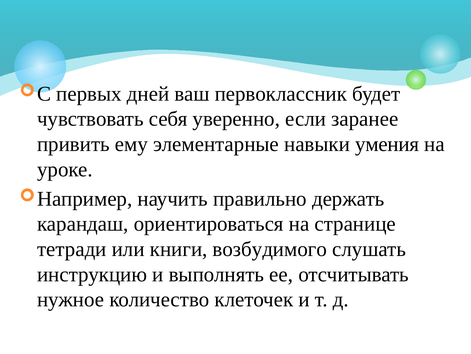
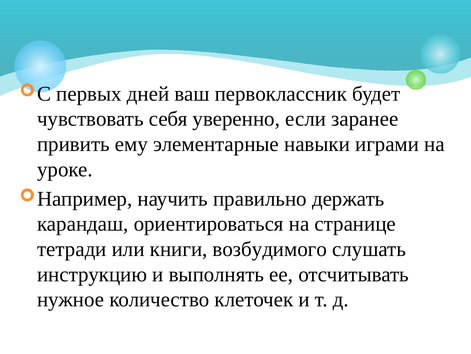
умения: умения -> играми
